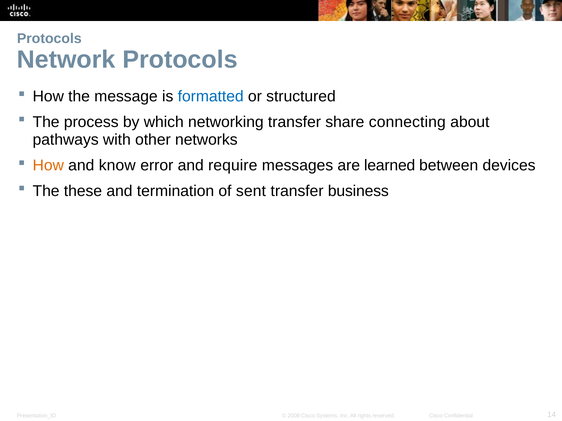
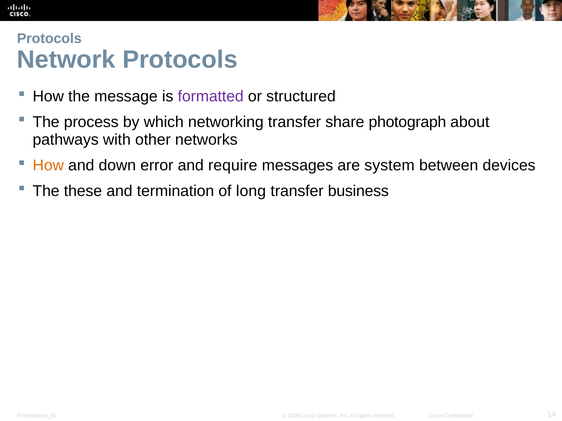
formatted colour: blue -> purple
connecting: connecting -> photograph
know: know -> down
learned: learned -> system
sent: sent -> long
